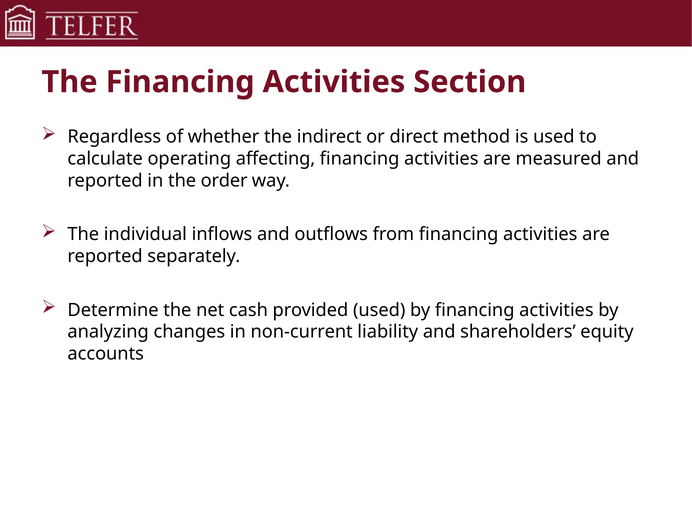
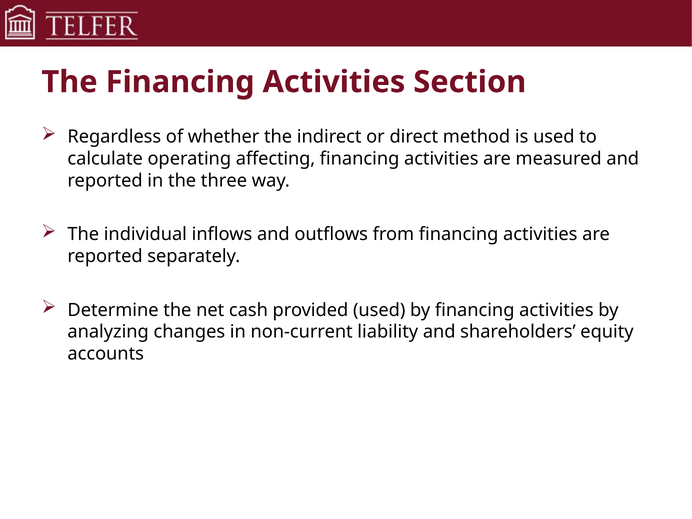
order: order -> three
